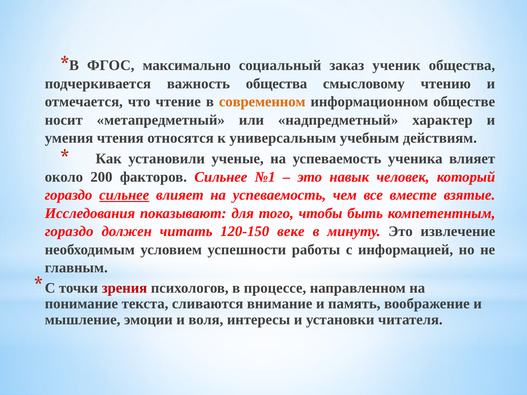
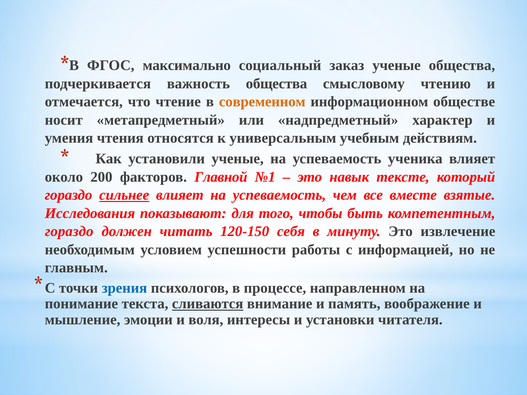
заказ ученик: ученик -> ученые
факторов Сильнее: Сильнее -> Главной
человек: человек -> тексте
веке: веке -> себя
зрения colour: red -> blue
сливаются underline: none -> present
